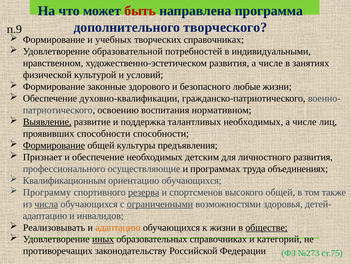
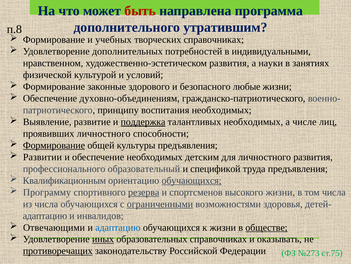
творческого: творческого -> утратившим
п.9: п.9 -> п.8
образовательной: образовательной -> дополнительных
числе at (271, 63): числе -> науки
духовно-квалификации: духовно-квалификации -> духовно-объединениям
освоению: освоению -> принципу
воспитания нормативном: нормативном -> необходимых
Выявление underline: present -> none
поддержка underline: none -> present
проявивших способности: способности -> личностного
Признает: Признает -> Развитии
осуществляющие: осуществляющие -> образовательный
программах: программах -> спецификой
труда объединениях: объединениях -> предъявления
обучающихся at (192, 180) underline: none -> present
высокого общей: общей -> жизни
том также: также -> числа
числа at (46, 203) underline: present -> none
Реализовывать: Реализовывать -> Отвечающими
адаптацию at (118, 227) colour: orange -> blue
категорий: категорий -> оказывать
противоречащих underline: none -> present
